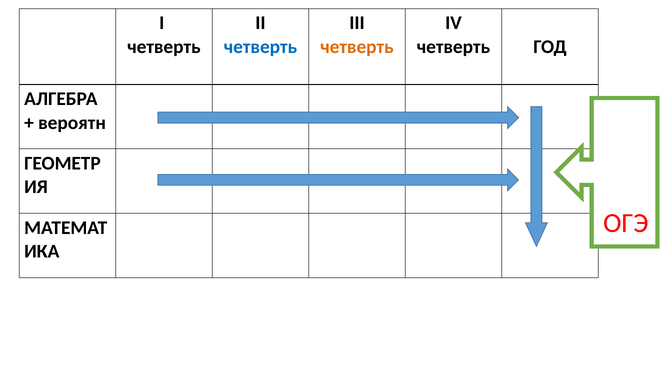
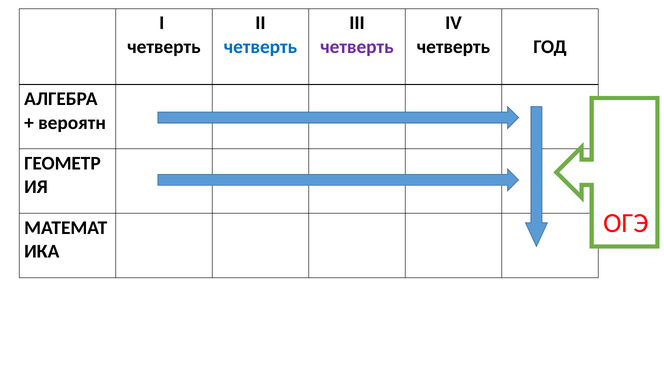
четверть at (357, 47) colour: orange -> purple
